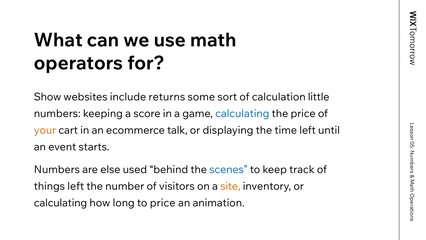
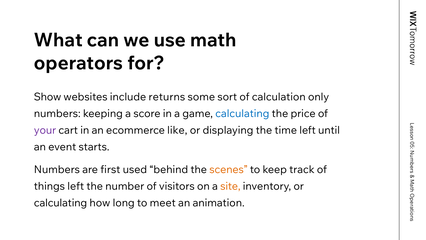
little: little -> only
your colour: orange -> purple
talk: talk -> like
else: else -> first
scenes colour: blue -> orange
to price: price -> meet
